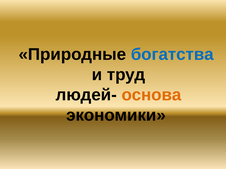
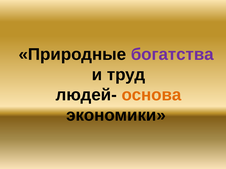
богатства colour: blue -> purple
